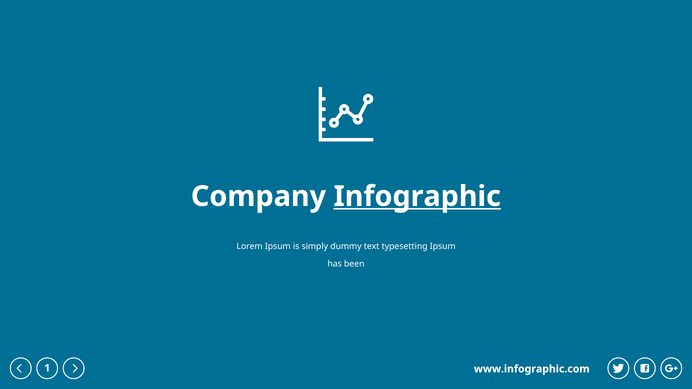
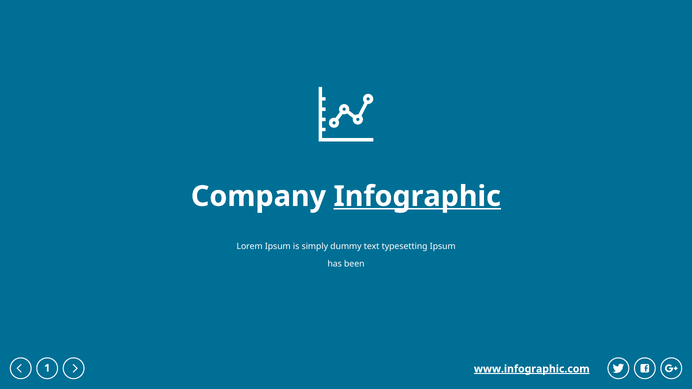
www.infographic.com underline: none -> present
